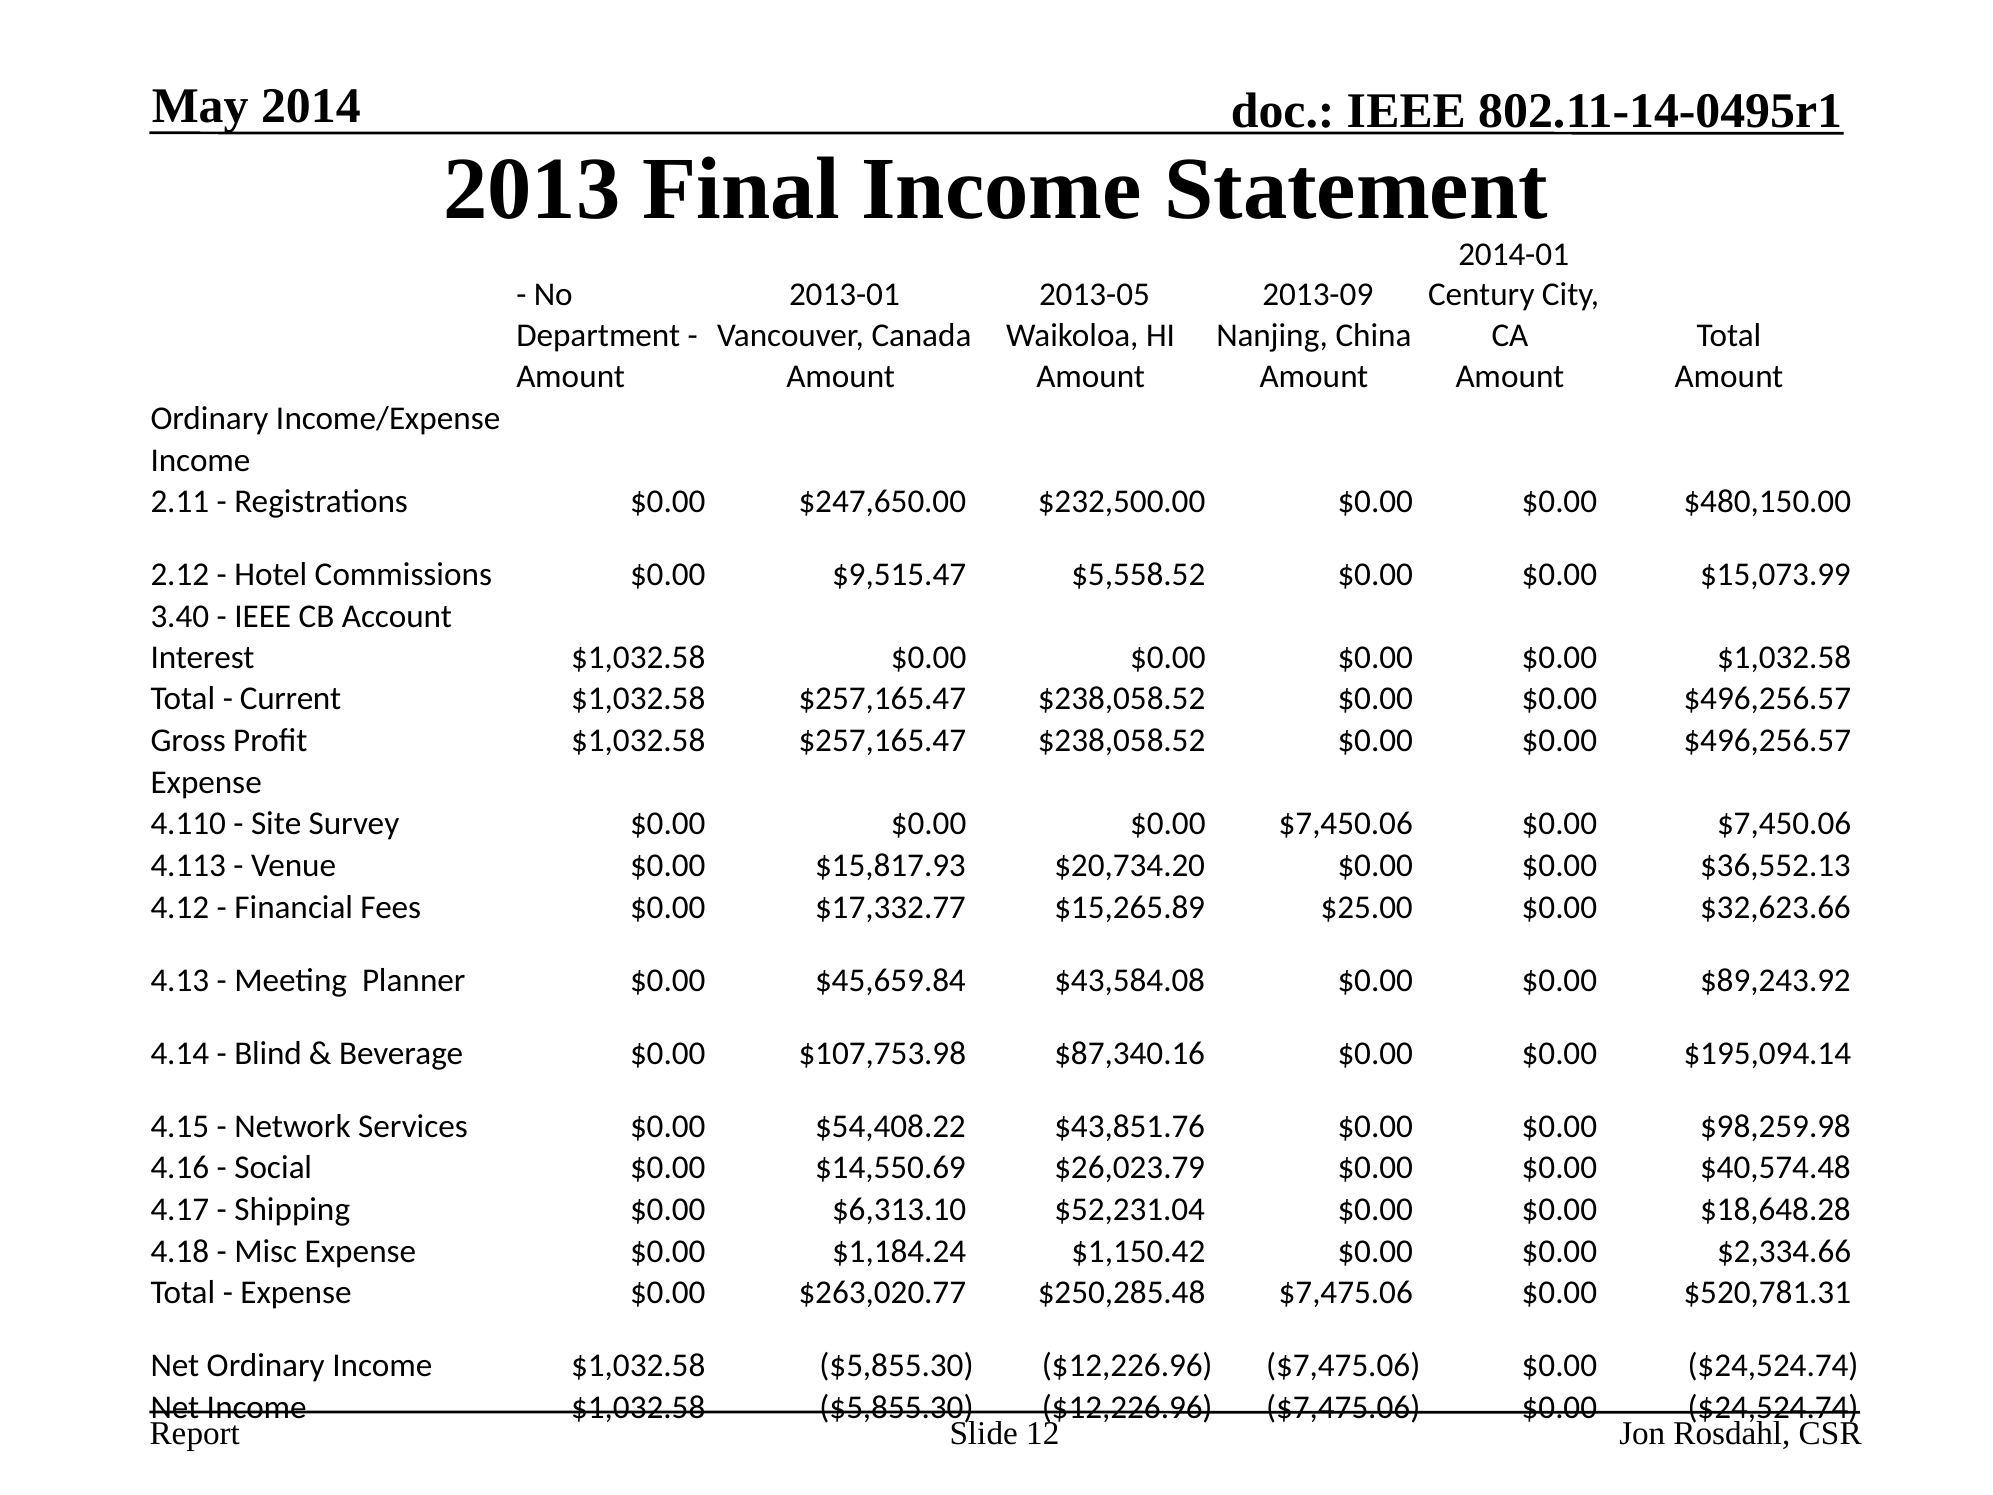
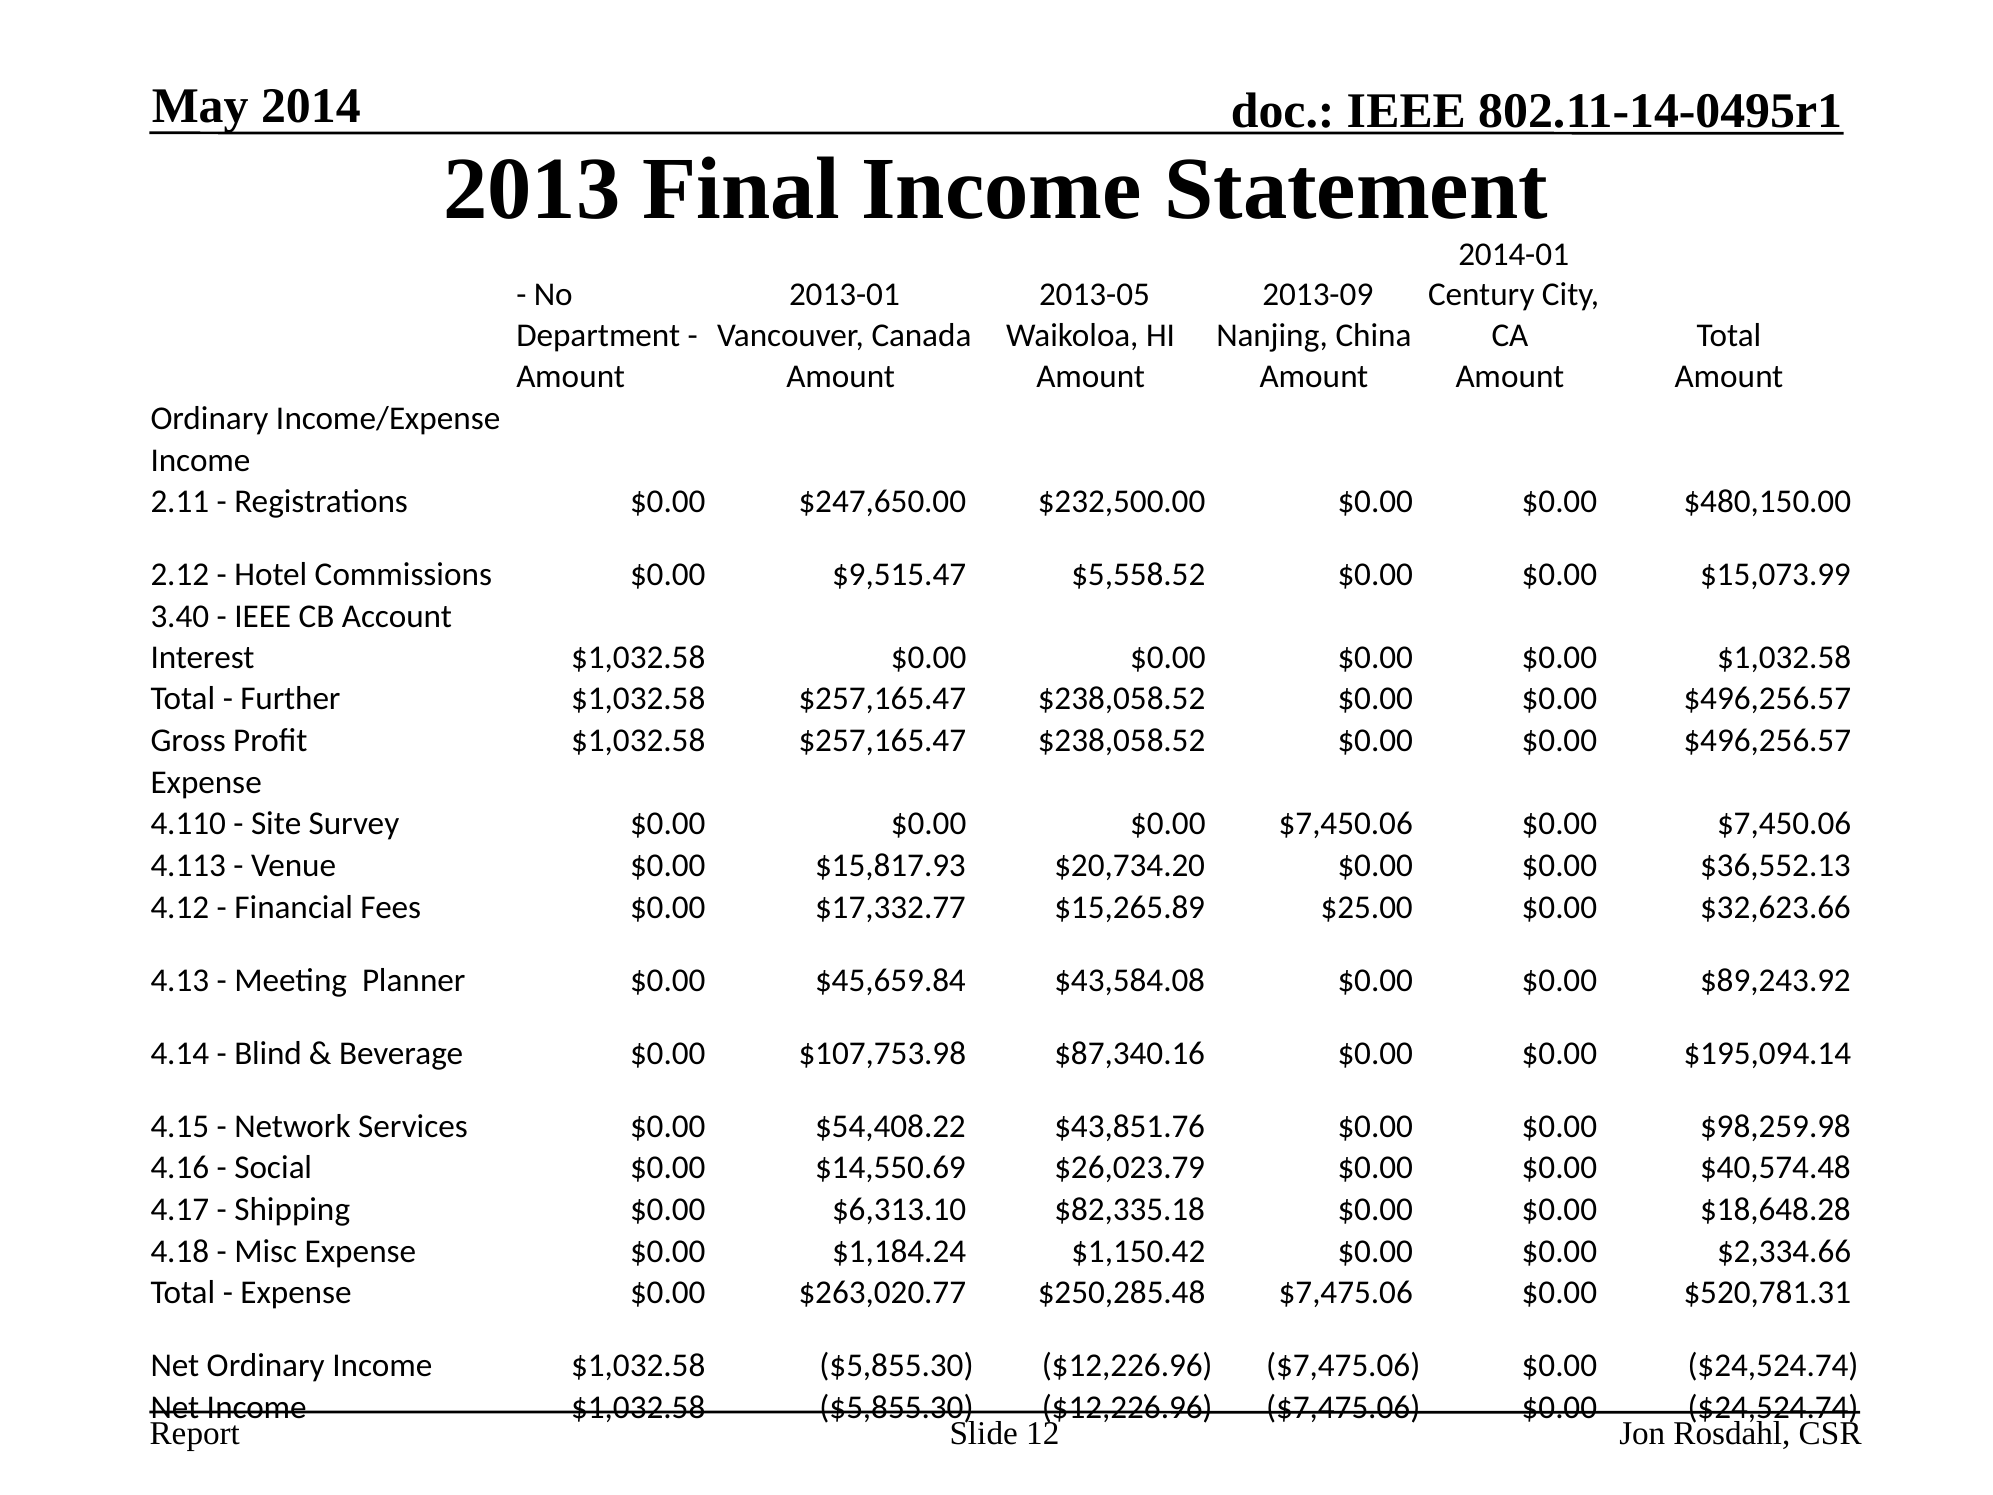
Current: Current -> Further
$52,231.04: $52,231.04 -> $82,335.18
